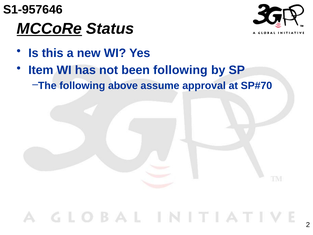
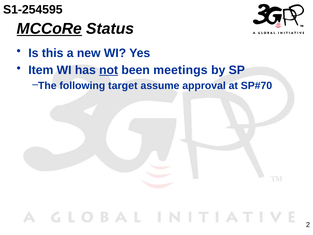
S1-957646: S1-957646 -> S1-254595
not underline: none -> present
been following: following -> meetings
above: above -> target
